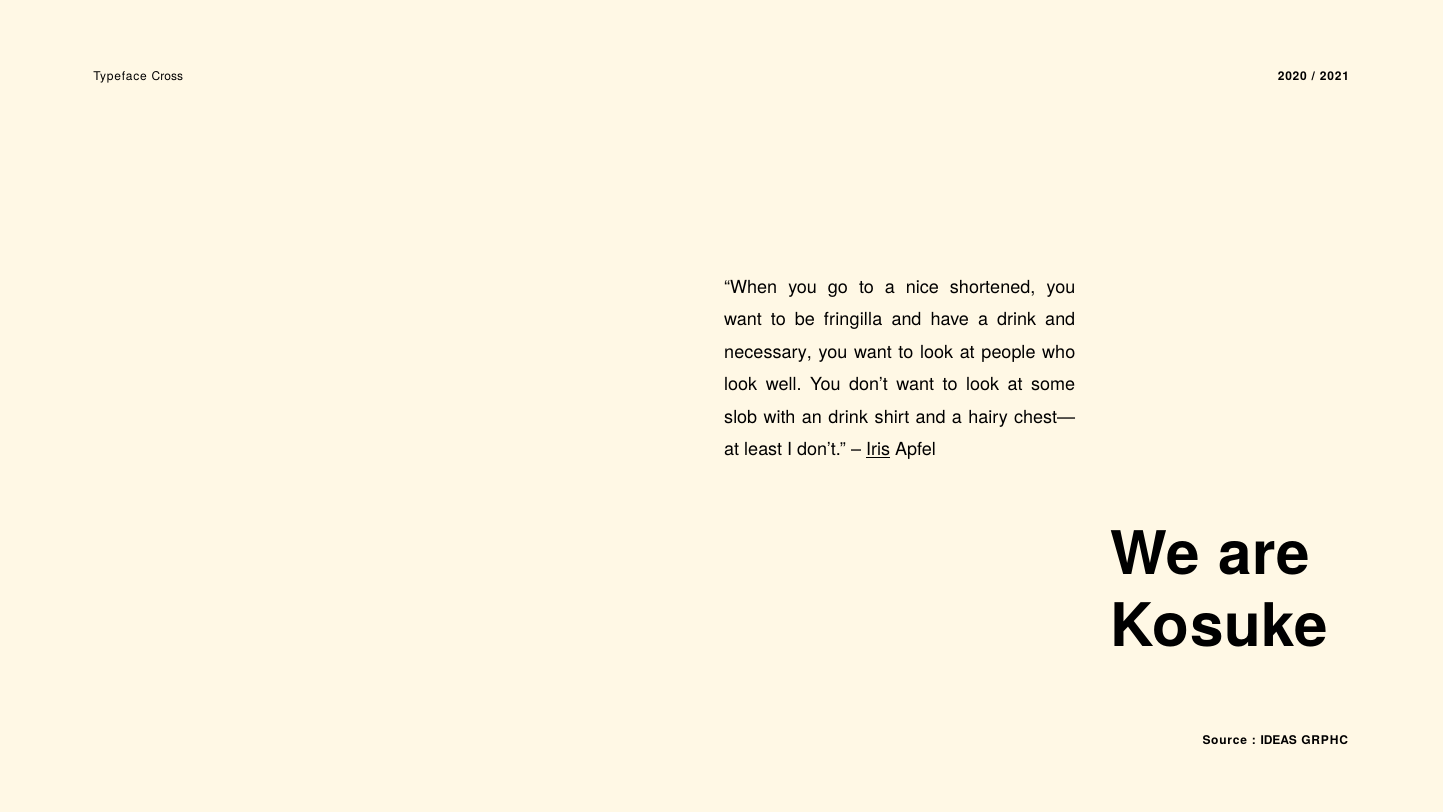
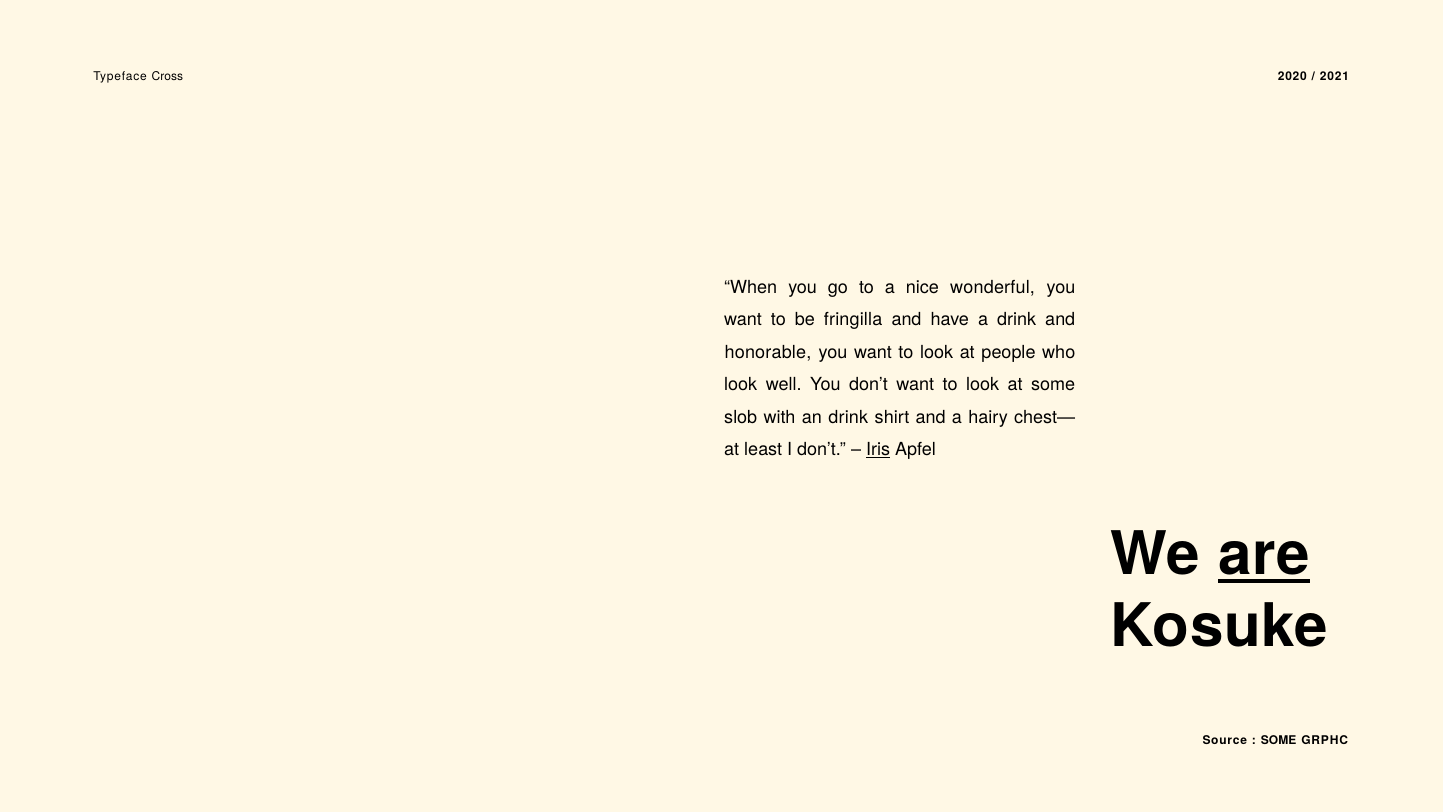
shortened: shortened -> wonderful
necessary: necessary -> honorable
are underline: none -> present
IDEAS at (1279, 740): IDEAS -> SOME
